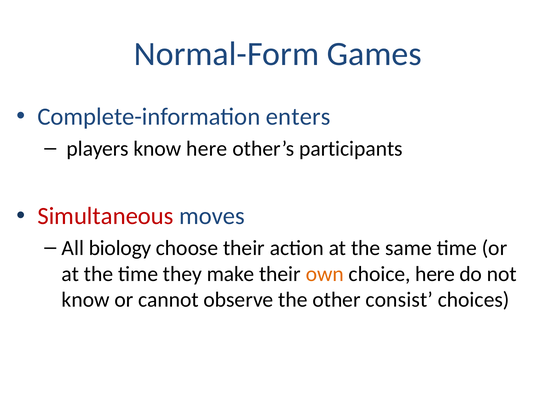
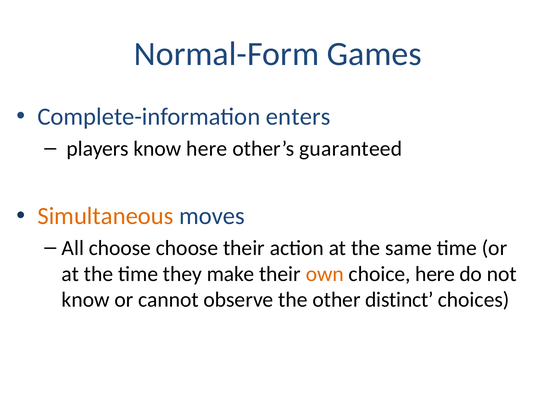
participants: participants -> guaranteed
Simultaneous colour: red -> orange
All biology: biology -> choose
consist: consist -> distinct
